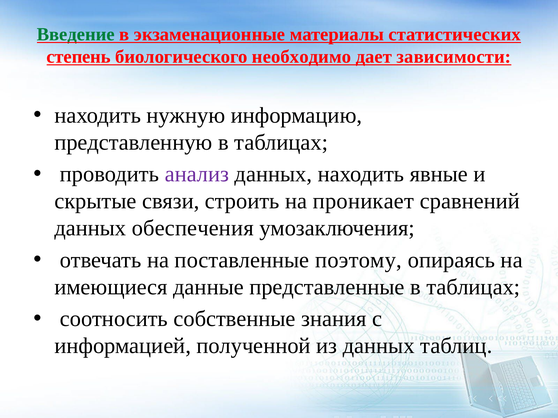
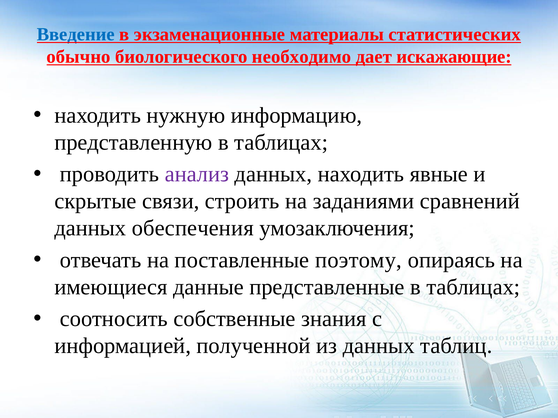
Введение colour: green -> blue
степень: степень -> обычно
зависимости: зависимости -> искажающие
проникает: проникает -> заданиями
